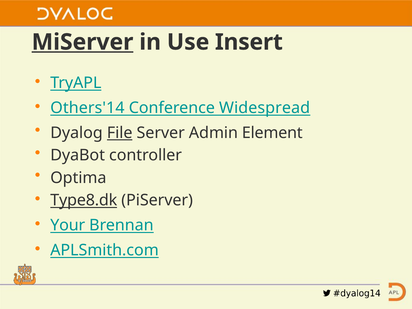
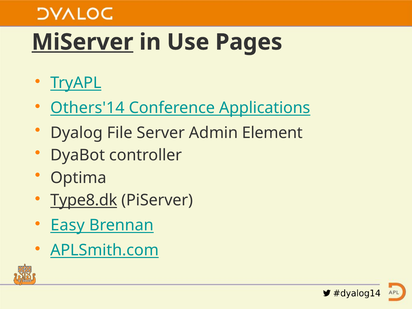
Insert: Insert -> Pages
Widespread: Widespread -> Applications
File underline: present -> none
Your: Your -> Easy
